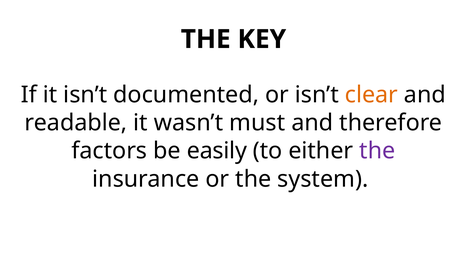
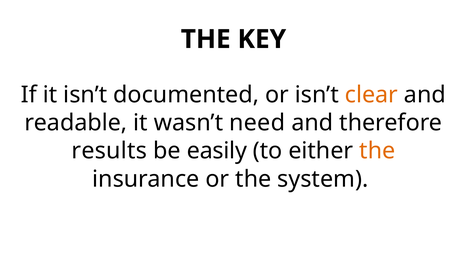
must: must -> need
factors: factors -> results
the at (377, 151) colour: purple -> orange
